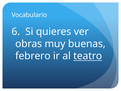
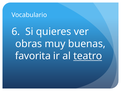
febrero: febrero -> favorita
